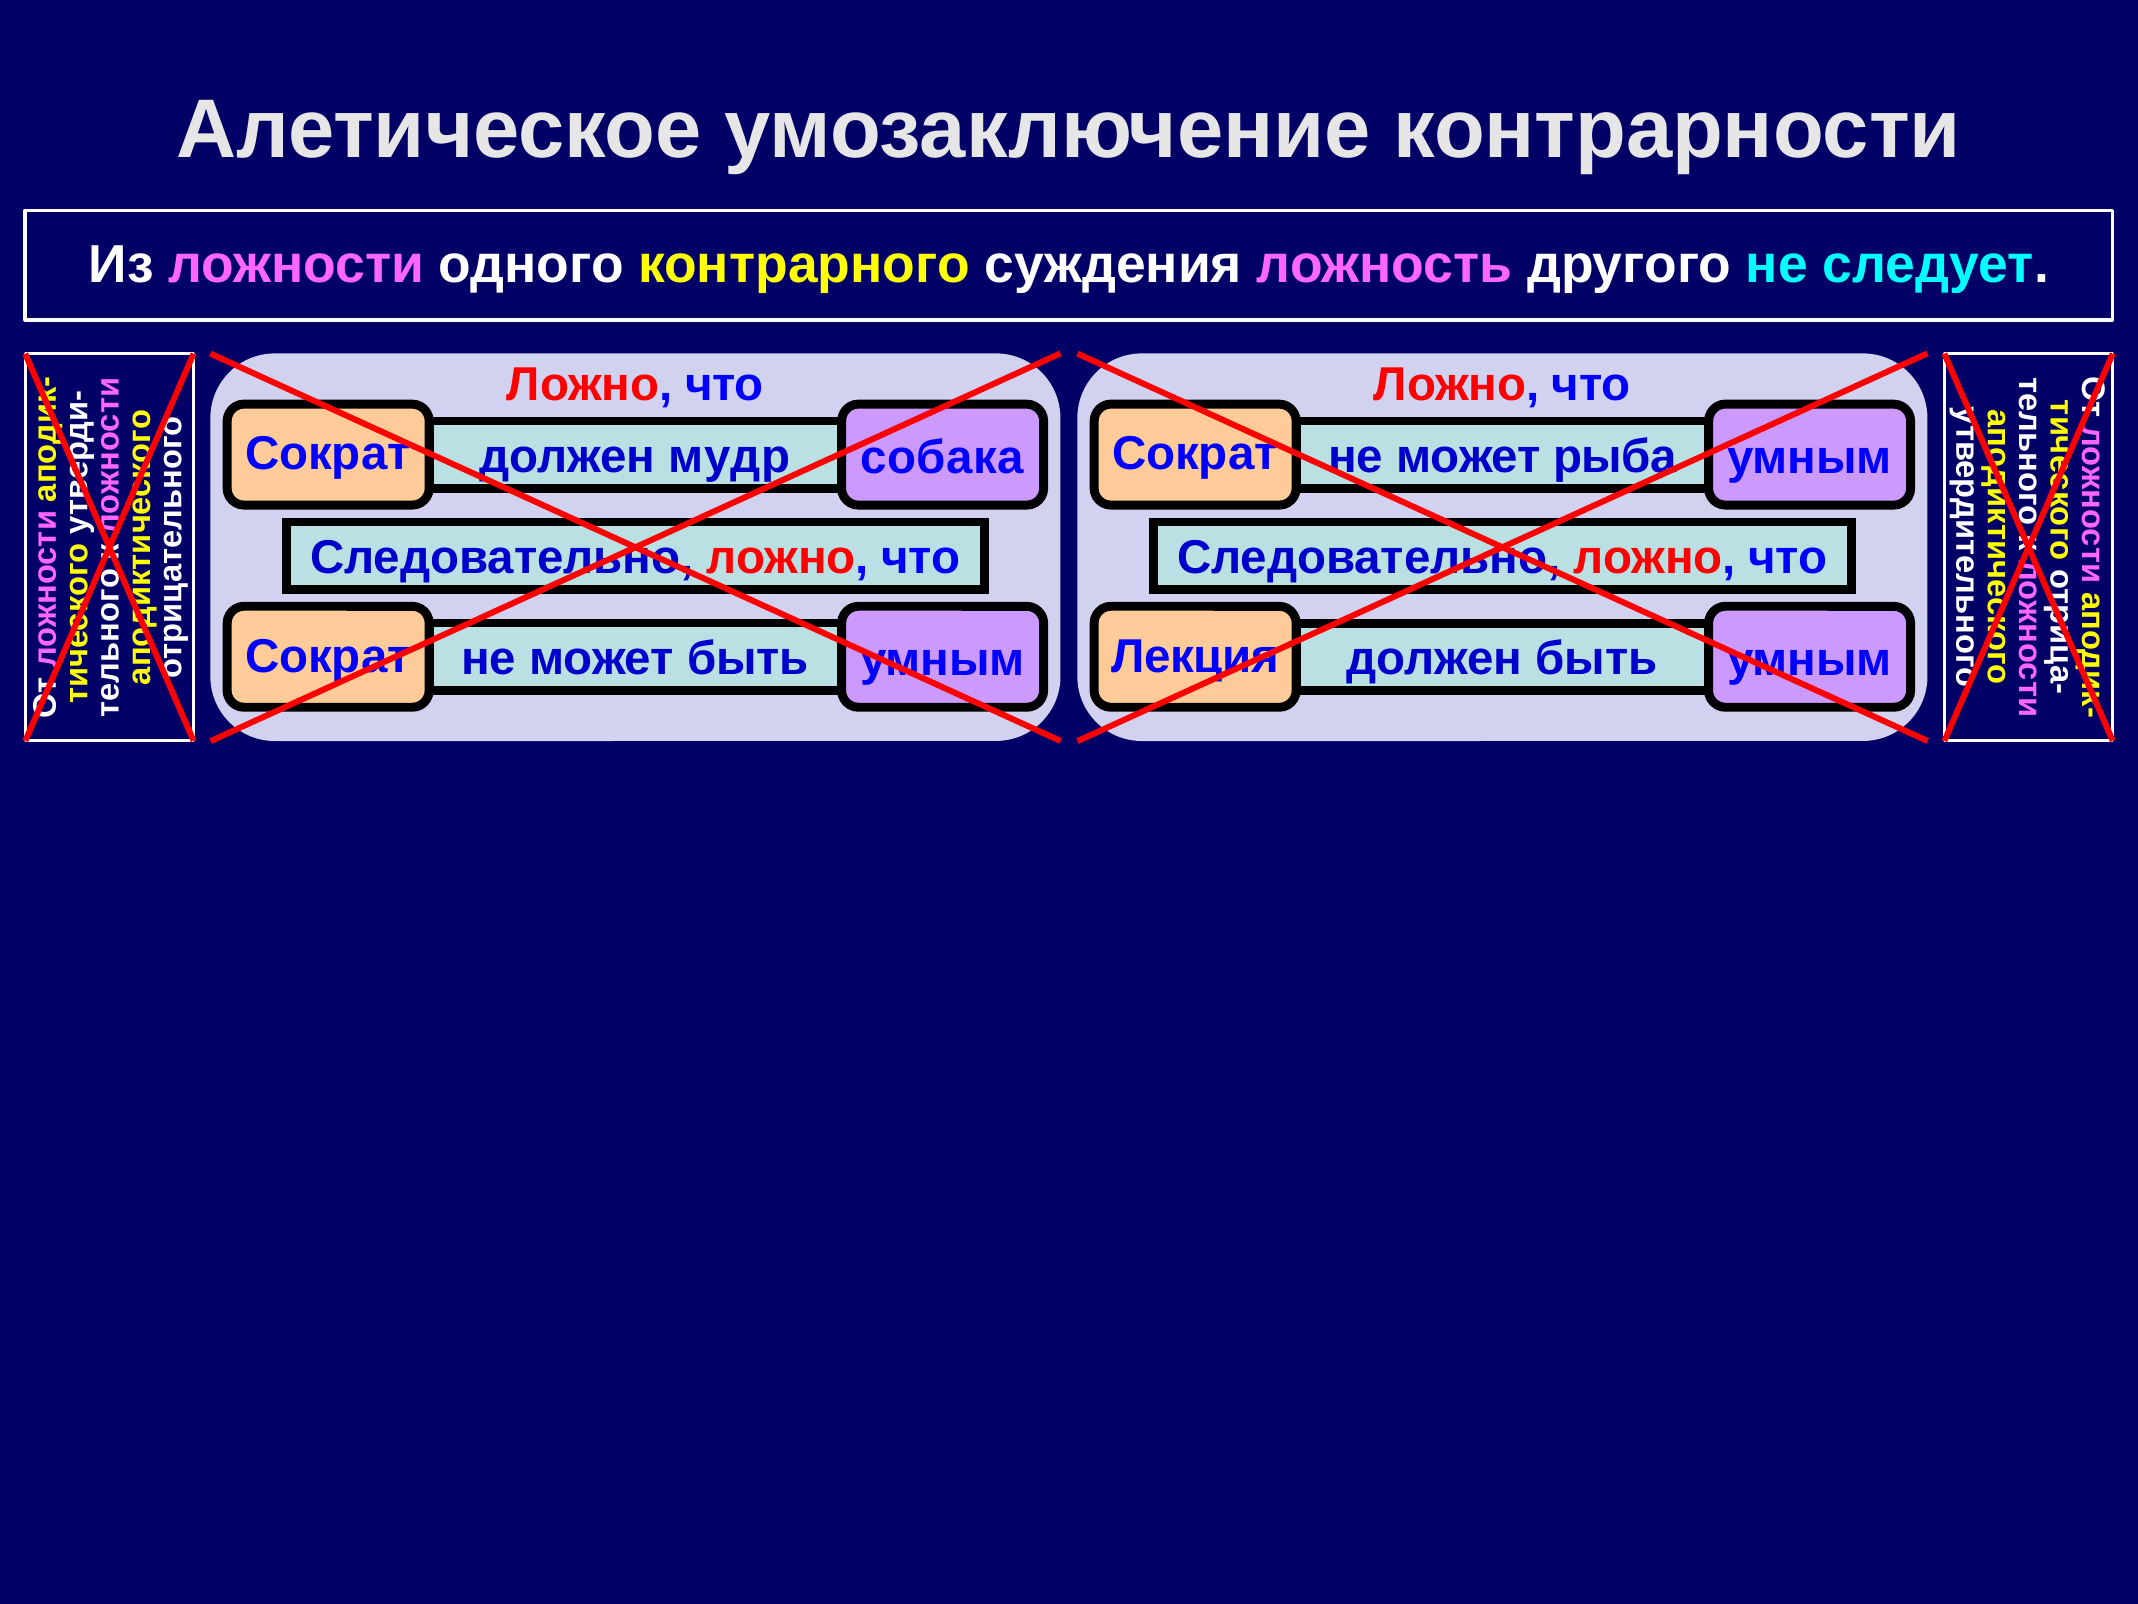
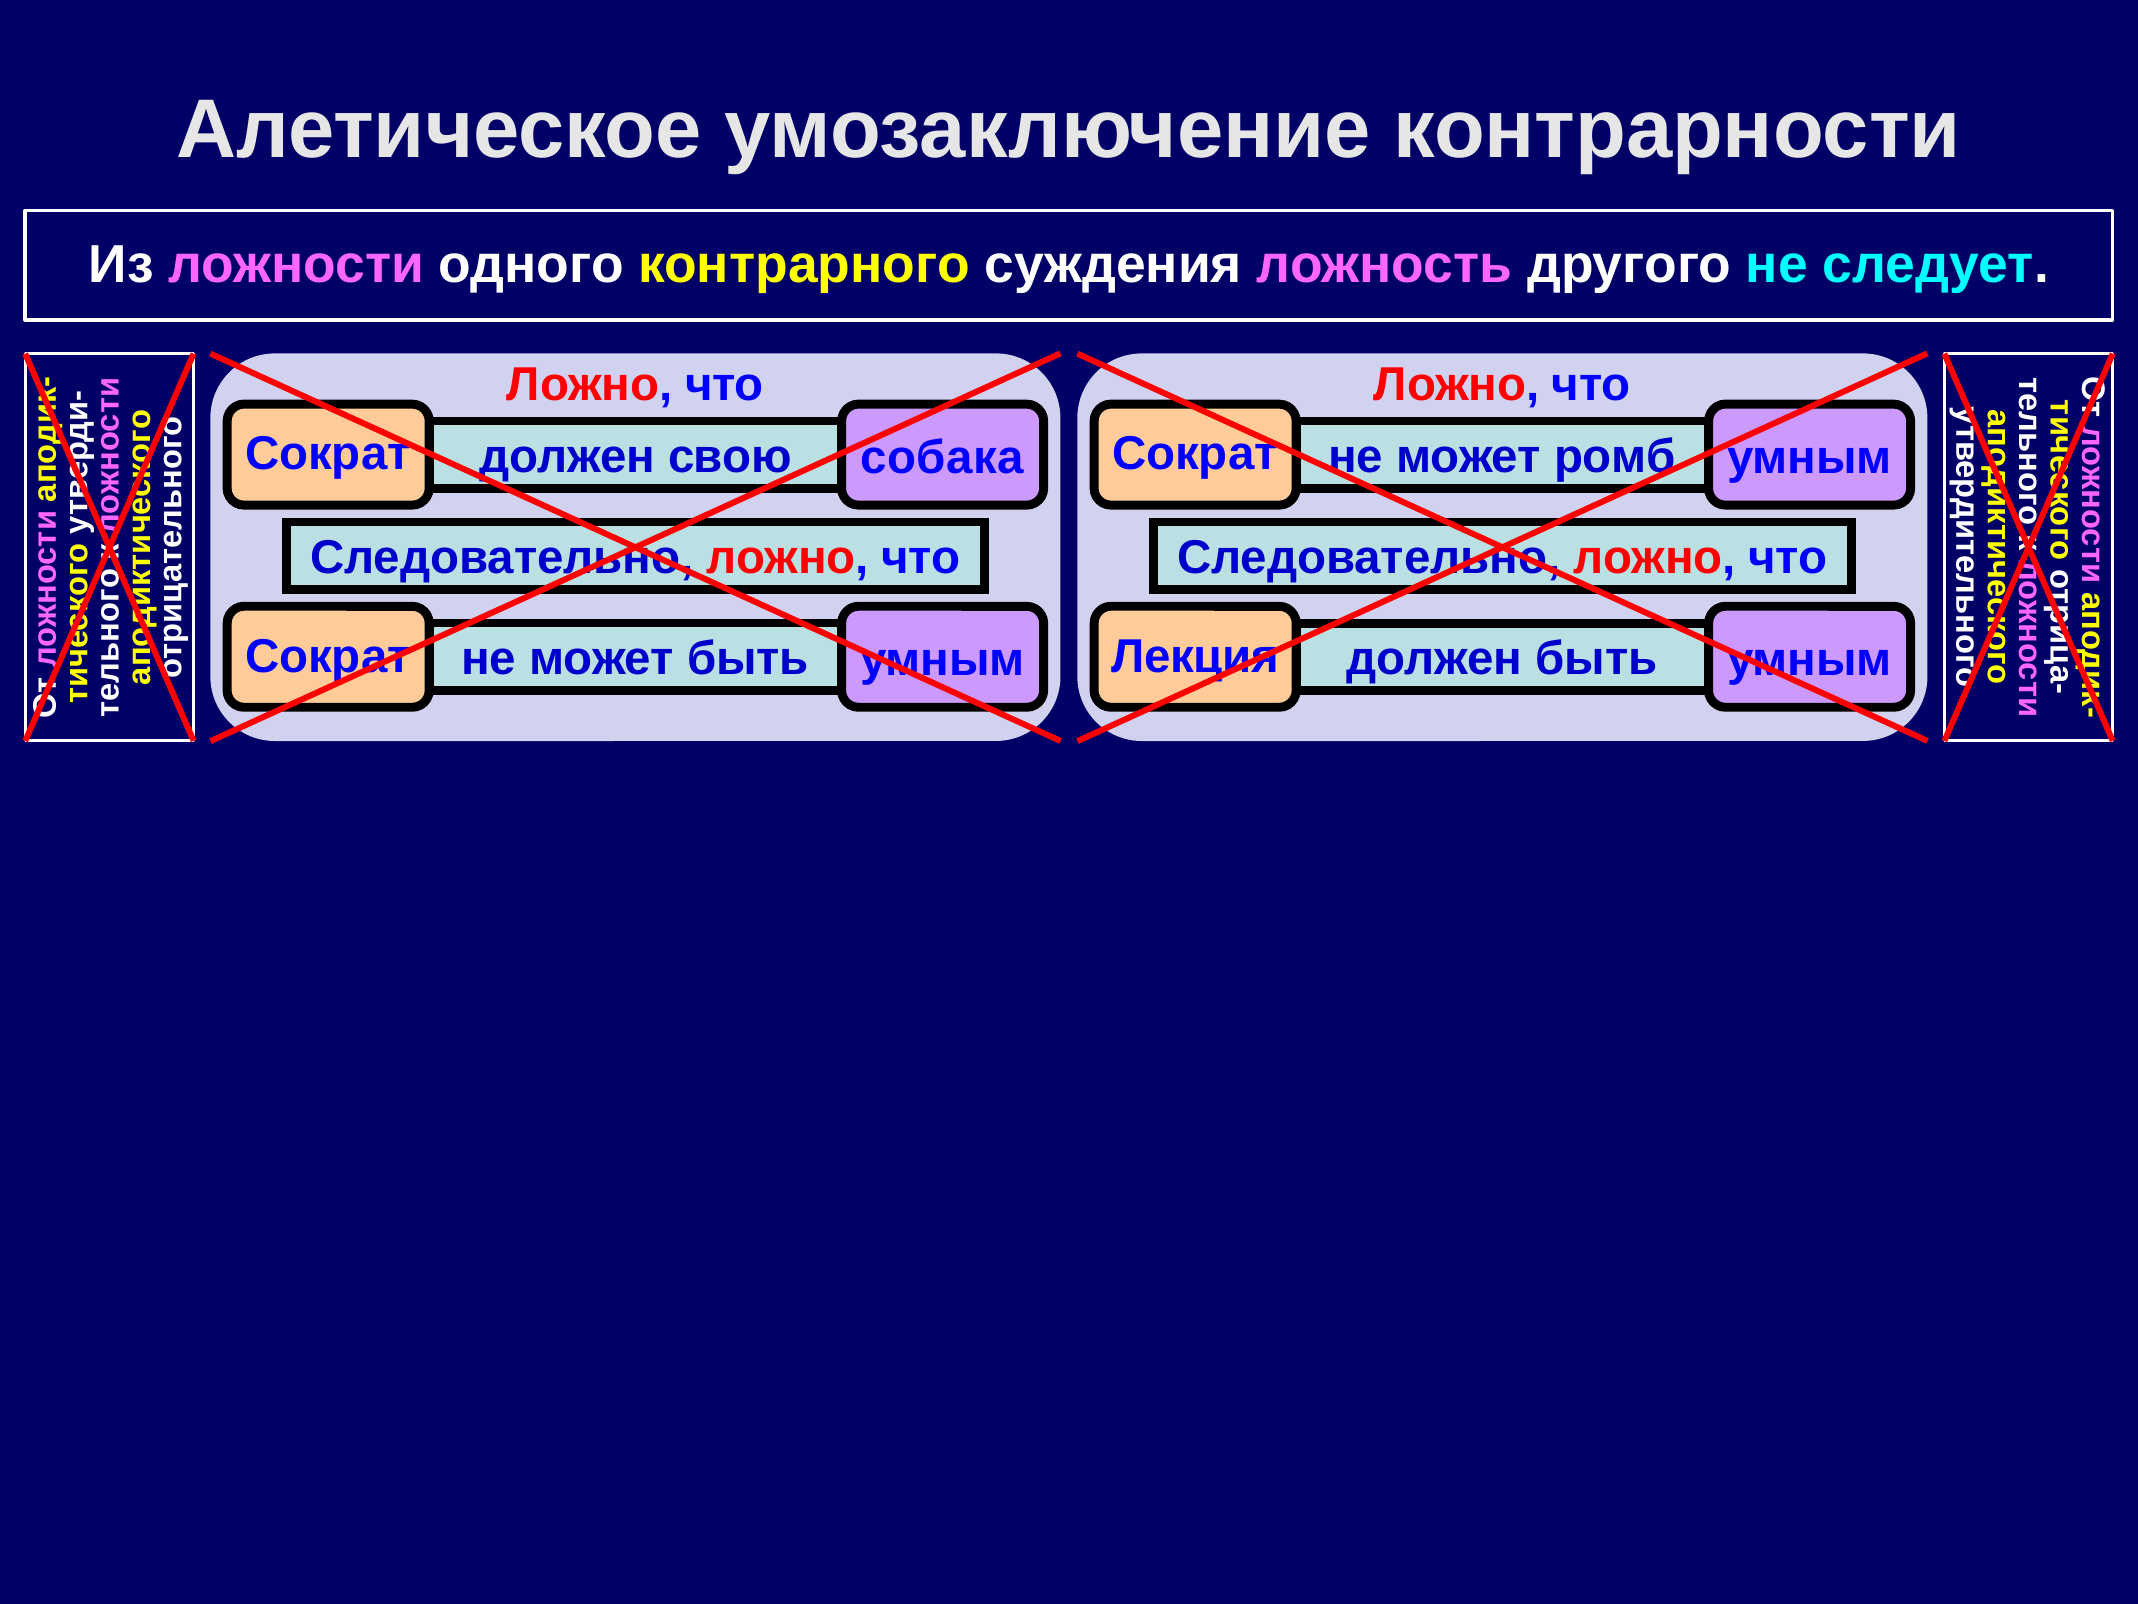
мудр: мудр -> свою
рыба: рыба -> ромб
